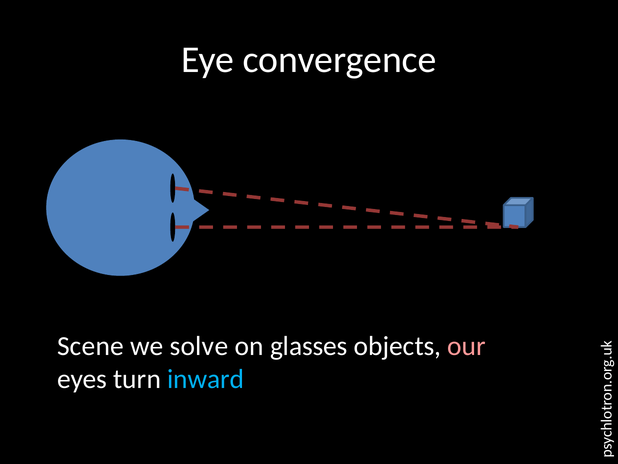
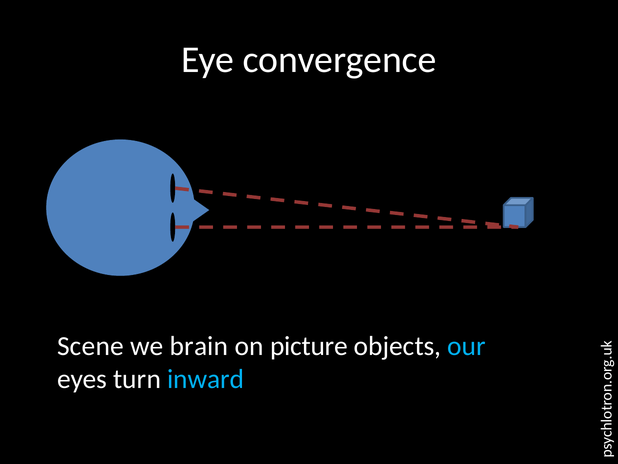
solve: solve -> brain
glasses: glasses -> picture
our colour: pink -> light blue
